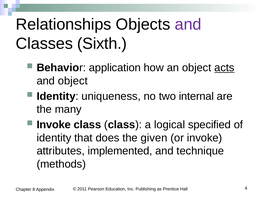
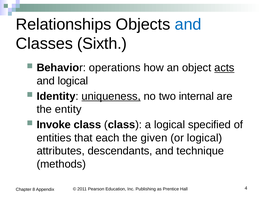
and at (188, 24) colour: purple -> blue
application: application -> operations
and object: object -> logical
uniqueness underline: none -> present
many: many -> entity
identity at (54, 138): identity -> entities
does: does -> each
or invoke: invoke -> logical
implemented: implemented -> descendants
